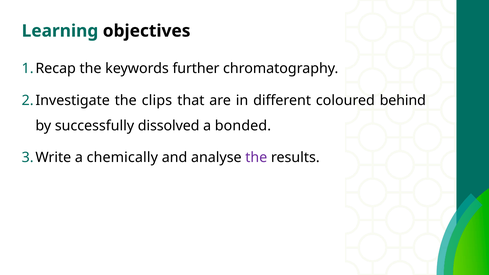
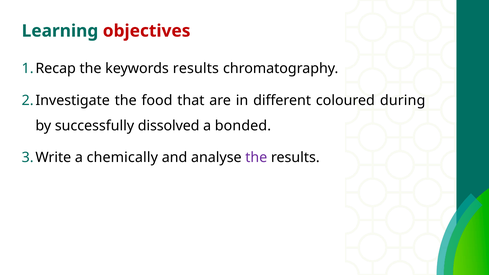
objectives colour: black -> red
keywords further: further -> results
clips: clips -> food
behind: behind -> during
